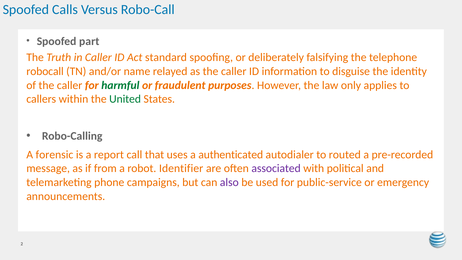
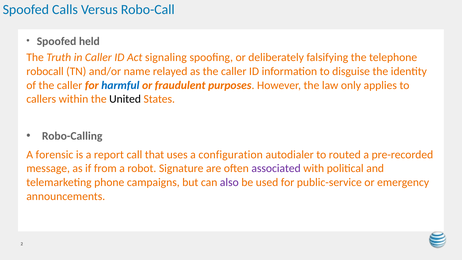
part: part -> held
standard: standard -> signaling
harmful colour: green -> blue
United colour: green -> black
authenticated: authenticated -> configuration
Identifier: Identifier -> Signature
